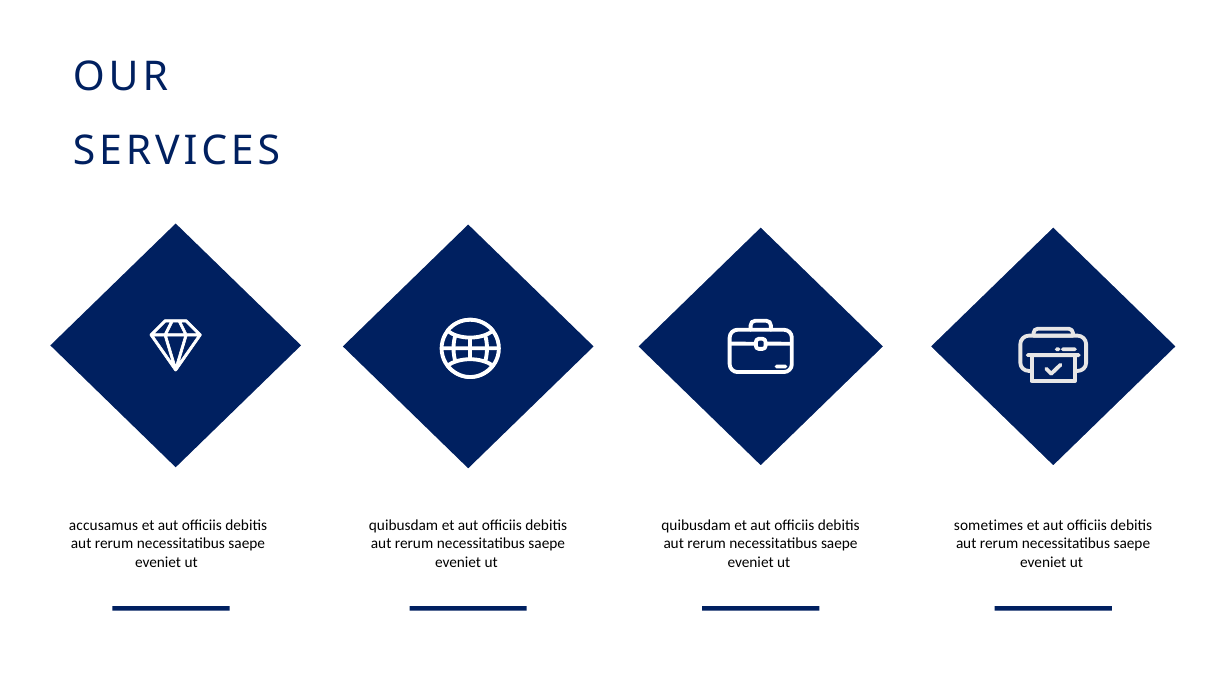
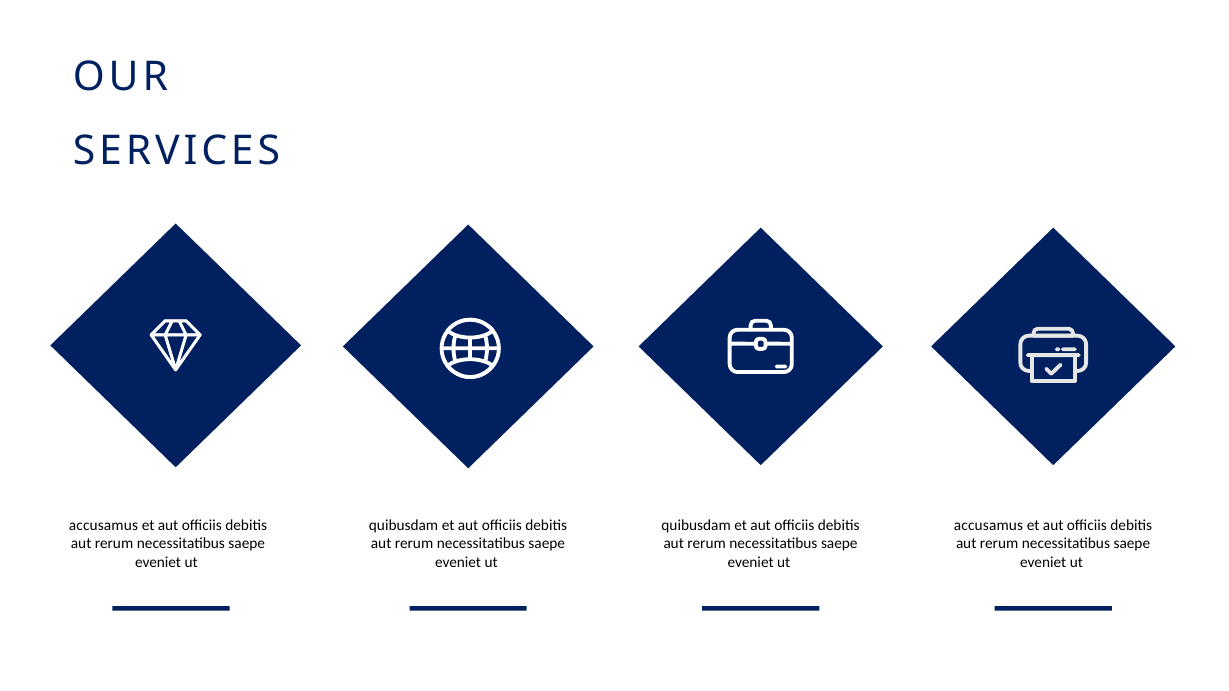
sometimes at (989, 526): sometimes -> accusamus
